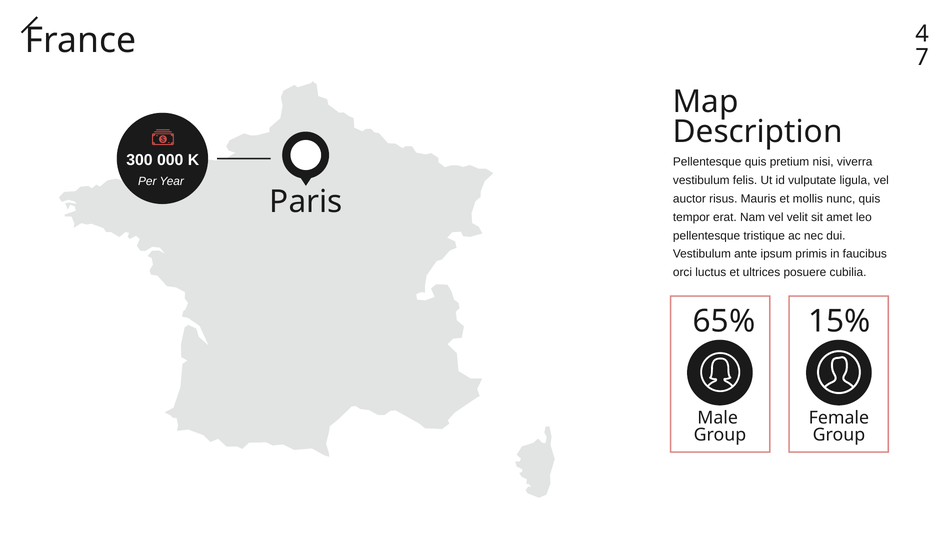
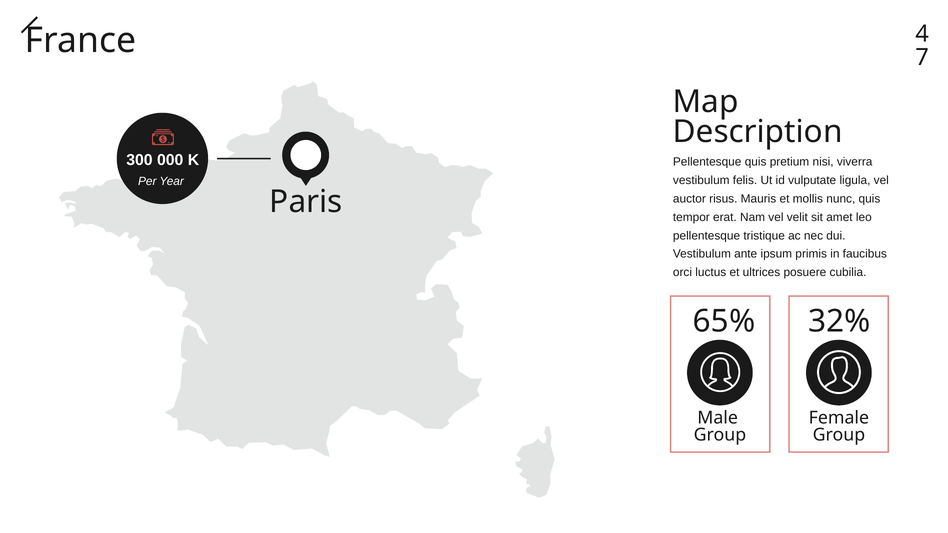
15%: 15% -> 32%
